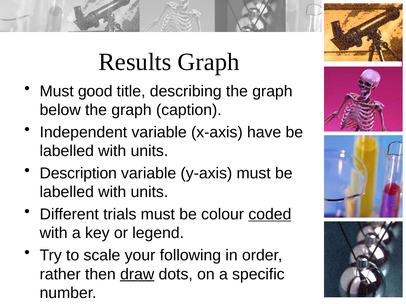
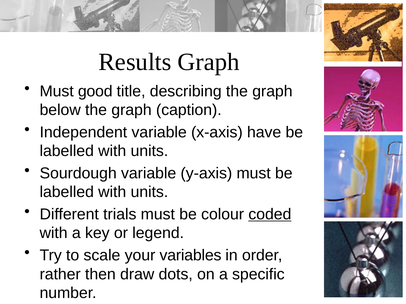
Description: Description -> Sourdough
following: following -> variables
draw underline: present -> none
